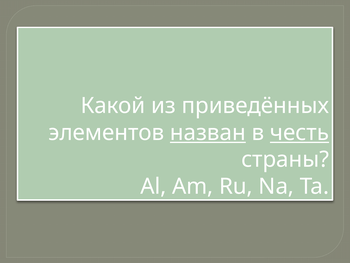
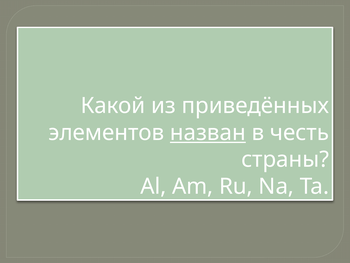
честь underline: present -> none
